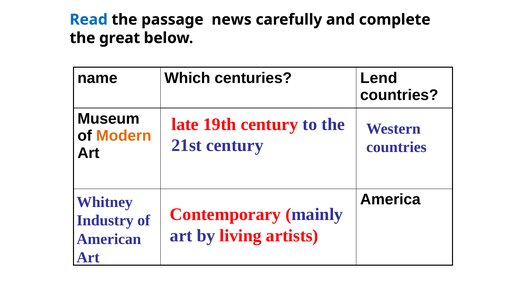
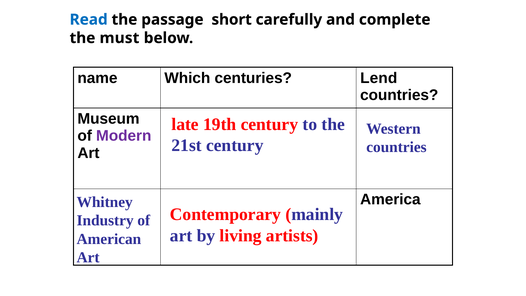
news: news -> short
great: great -> must
Modern colour: orange -> purple
